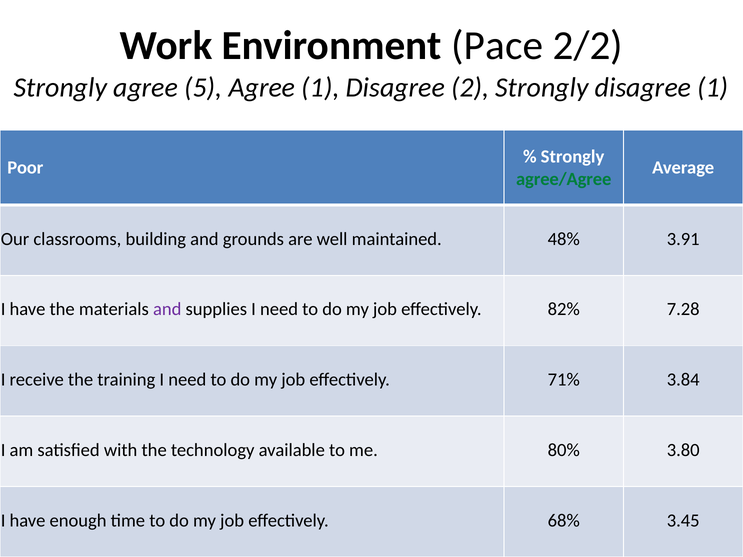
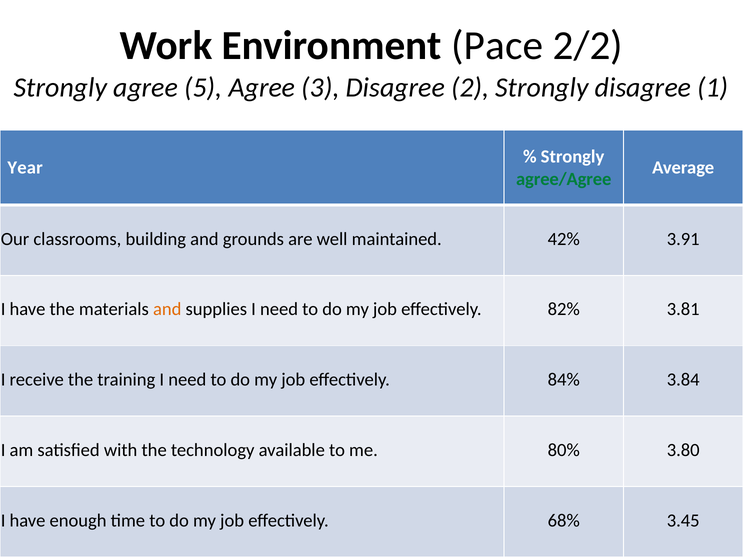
Agree 1: 1 -> 3
Poor: Poor -> Year
48%: 48% -> 42%
and at (167, 309) colour: purple -> orange
7.28: 7.28 -> 3.81
71%: 71% -> 84%
